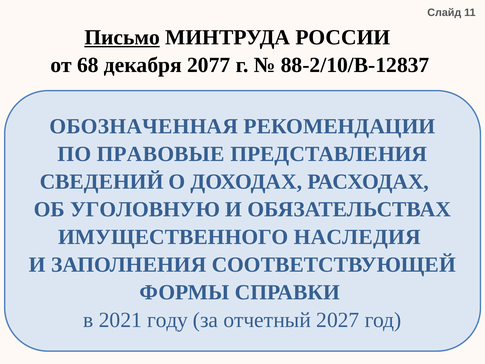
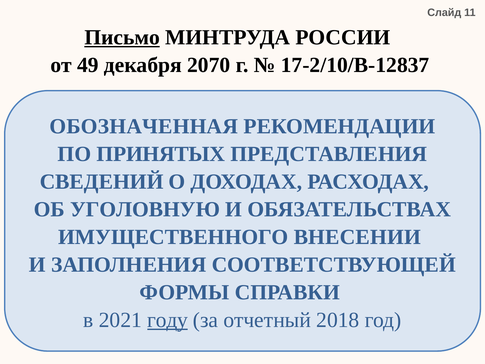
68: 68 -> 49
2077: 2077 -> 2070
88-2/10/В-12837: 88-2/10/В-12837 -> 17-2/10/В-12837
ПРАВОВЫЕ: ПРАВОВЫЕ -> ПРИНЯТЫХ
НАСЛЕДИЯ: НАСЛЕДИЯ -> ВНЕСЕНИИ
году underline: none -> present
2027: 2027 -> 2018
